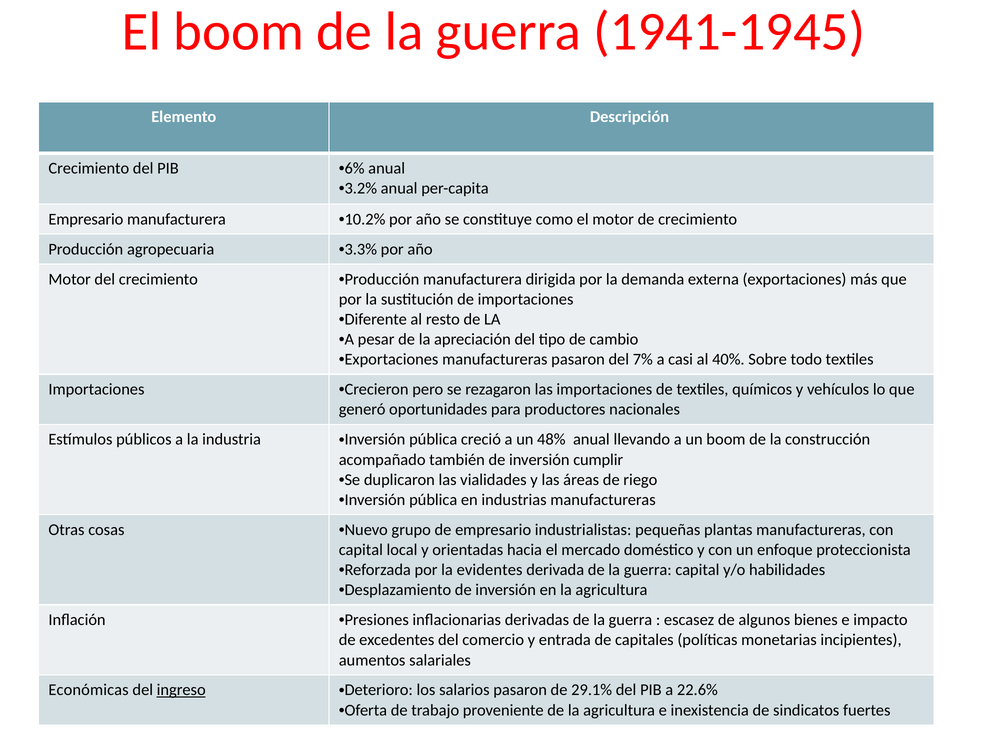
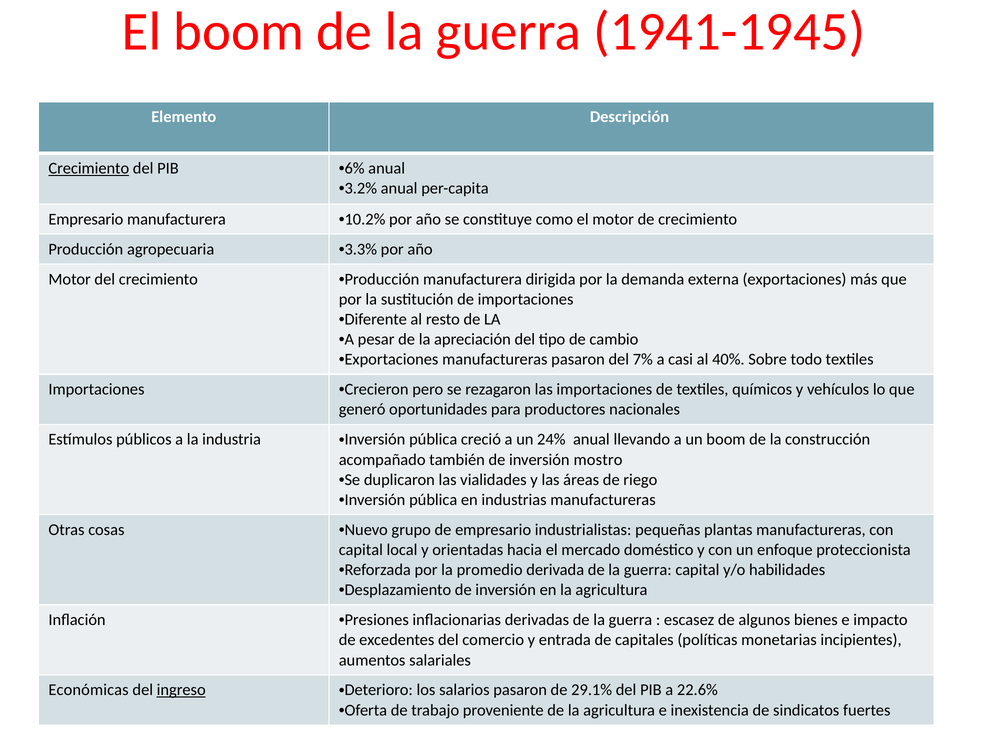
Crecimiento at (89, 168) underline: none -> present
48%: 48% -> 24%
cumplir: cumplir -> mostro
evidentes: evidentes -> promedio
